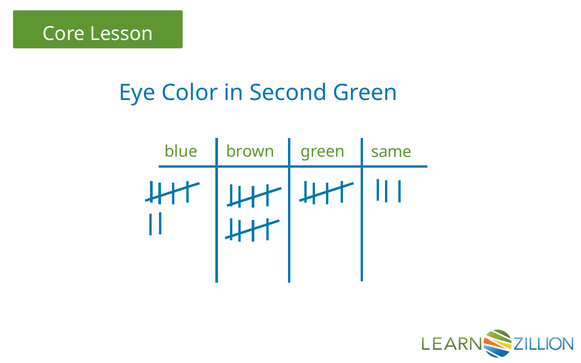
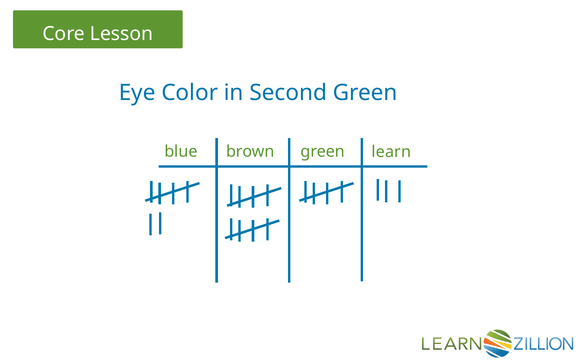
same: same -> learn
